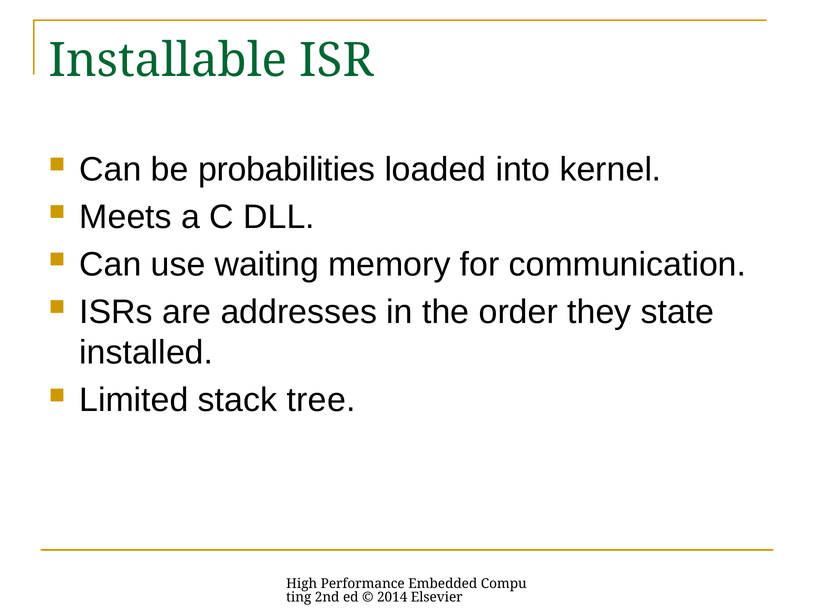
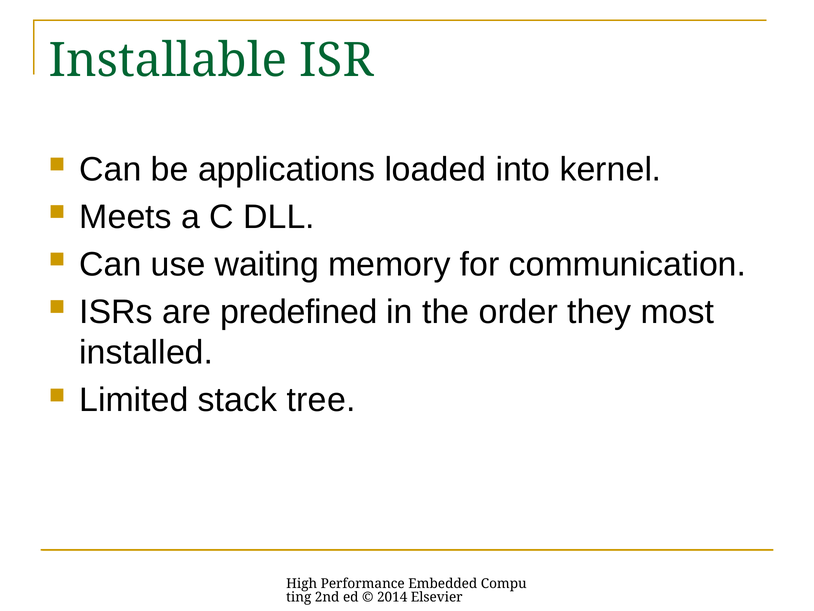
probabilities: probabilities -> applications
addresses: addresses -> predefined
state: state -> most
